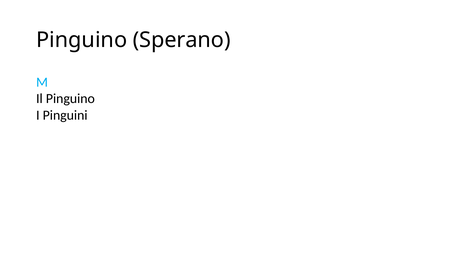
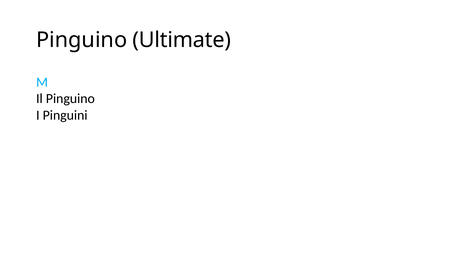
Sperano: Sperano -> Ultimate
